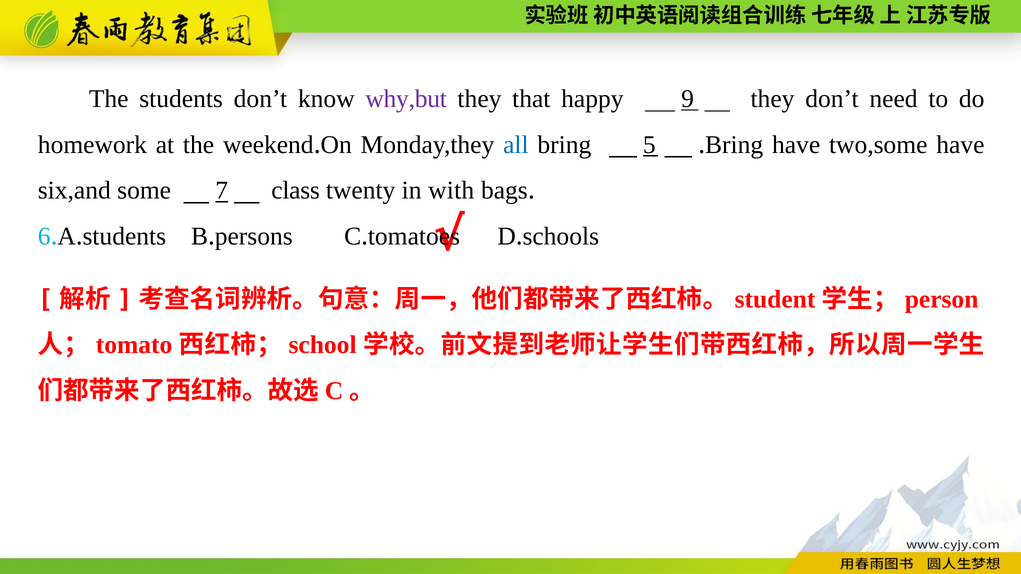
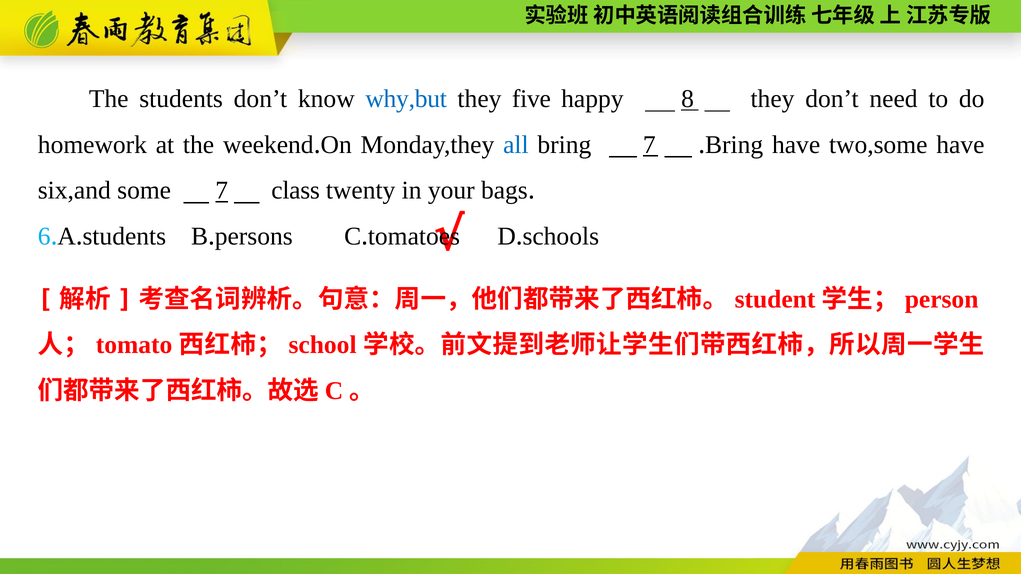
why,but colour: purple -> blue
that: that -> five
9: 9 -> 8
bring 5: 5 -> 7
with: with -> your
